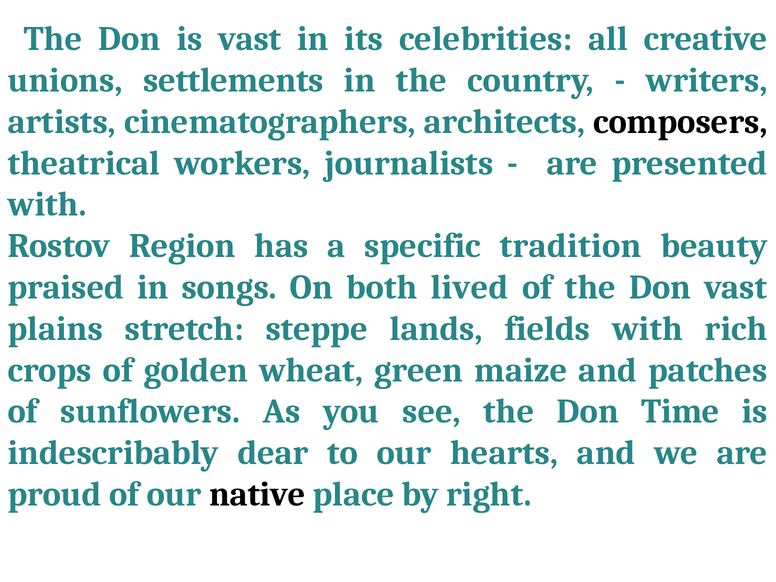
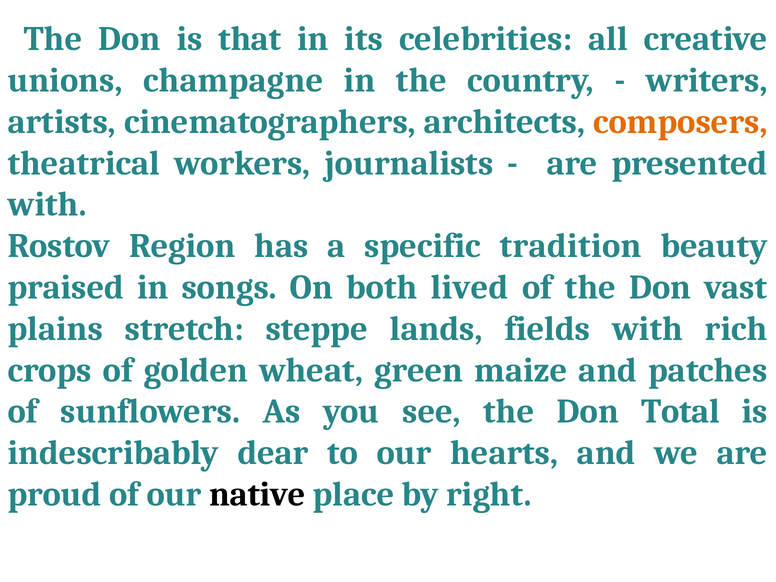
is vast: vast -> that
settlements: settlements -> champagne
composers colour: black -> orange
Time: Time -> Total
